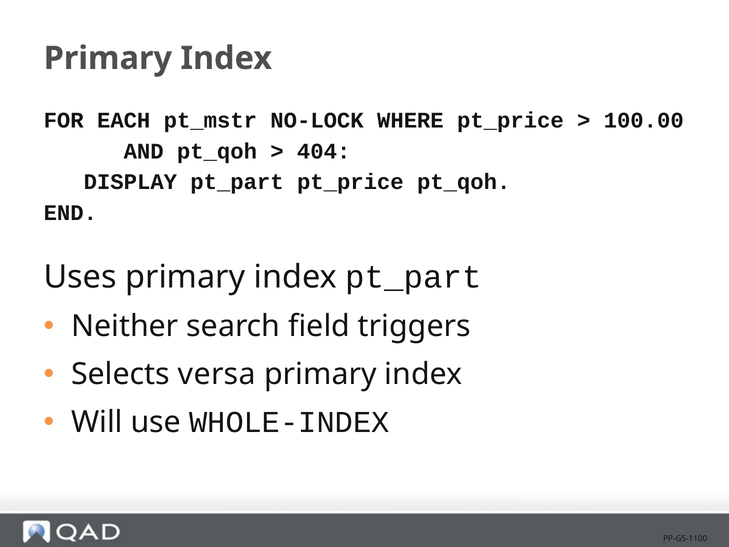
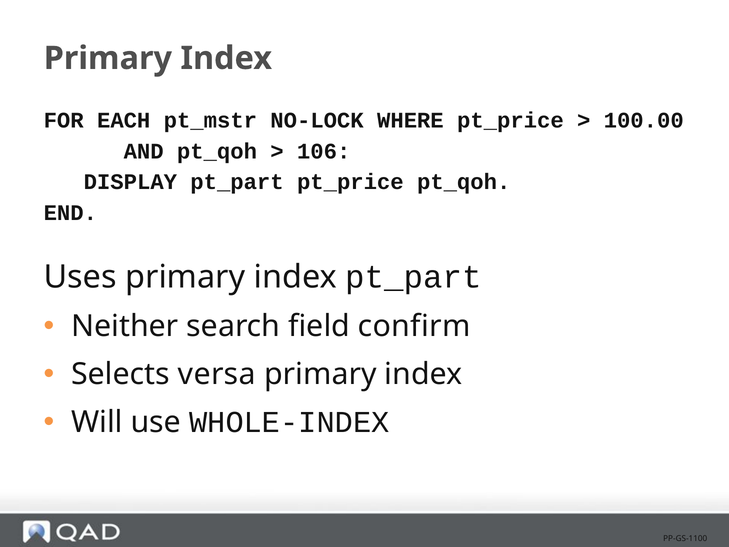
404: 404 -> 106
triggers: triggers -> confirm
